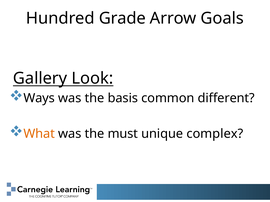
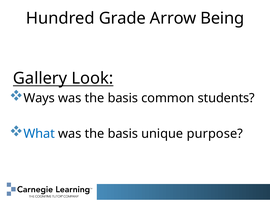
Goals: Goals -> Being
different: different -> students
What colour: orange -> blue
must at (123, 134): must -> basis
complex: complex -> purpose
